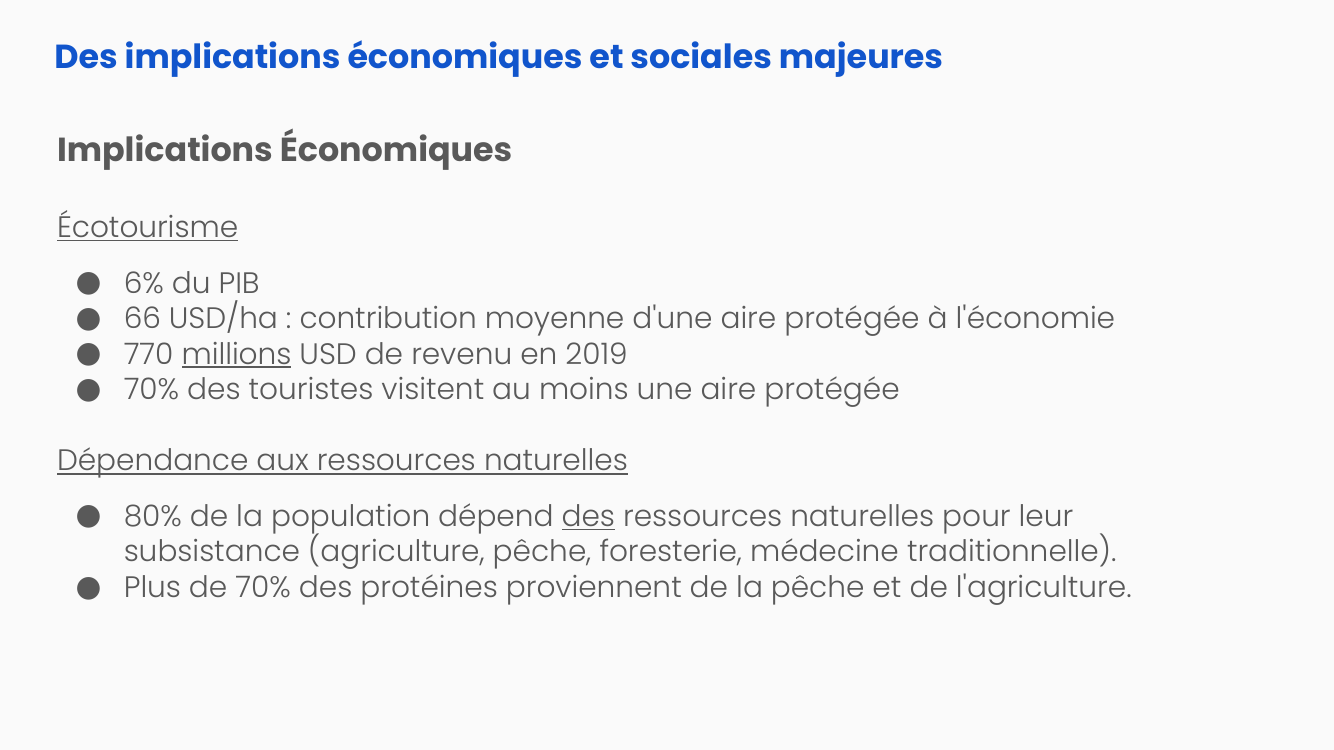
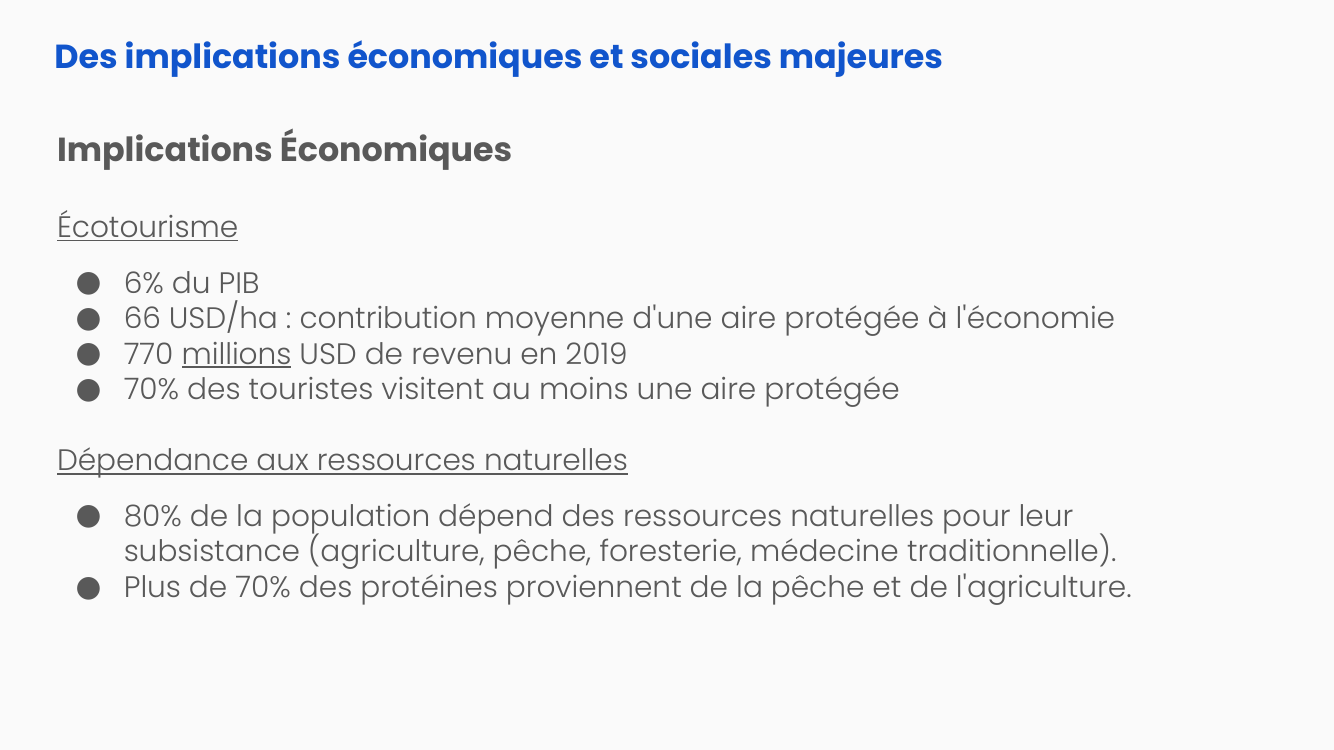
des at (588, 517) underline: present -> none
